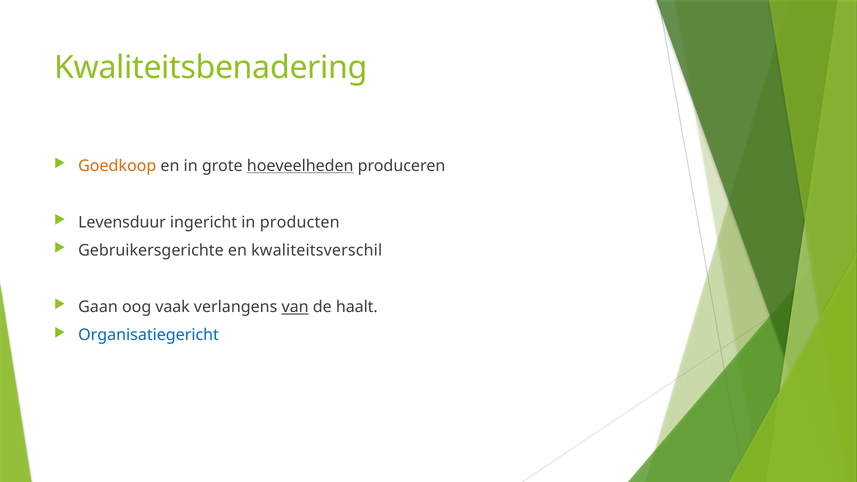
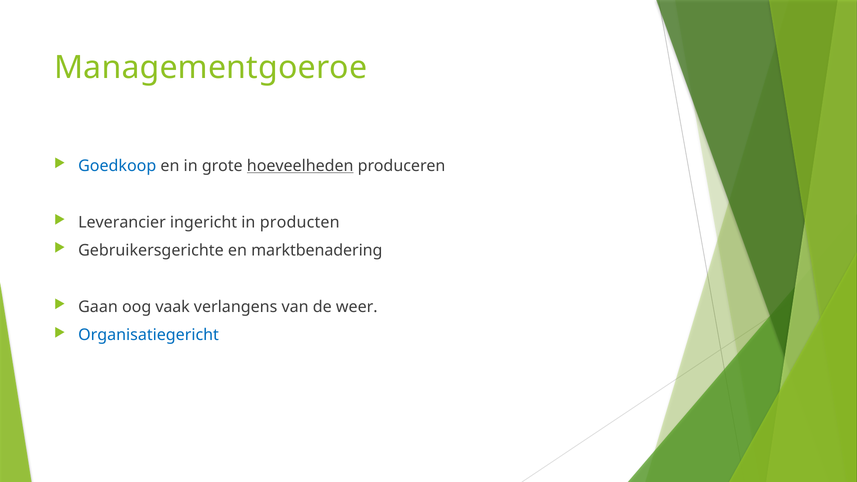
Kwaliteitsbenadering: Kwaliteitsbenadering -> Managementgoeroe
Goedkoop colour: orange -> blue
Levensduur: Levensduur -> Leverancier
kwaliteitsverschil: kwaliteitsverschil -> marktbenadering
van underline: present -> none
haalt: haalt -> weer
